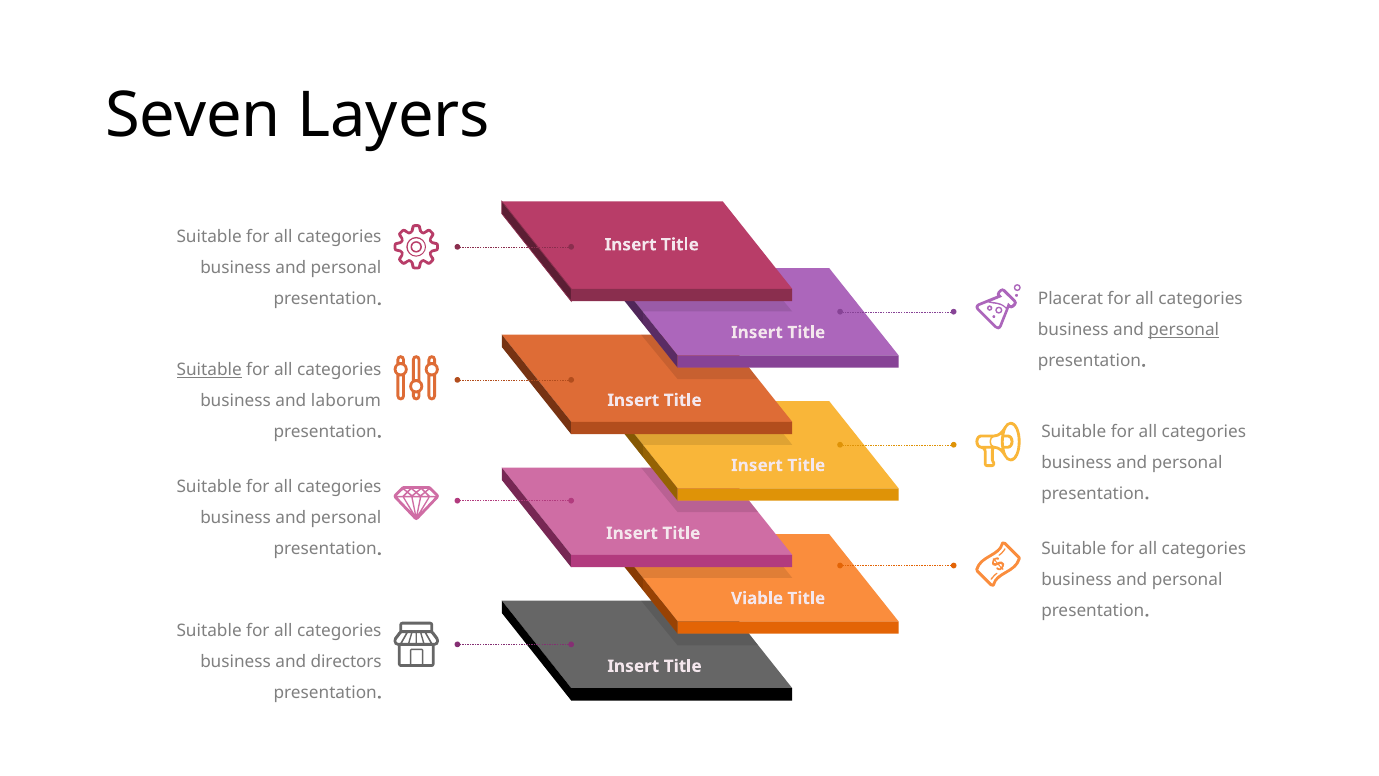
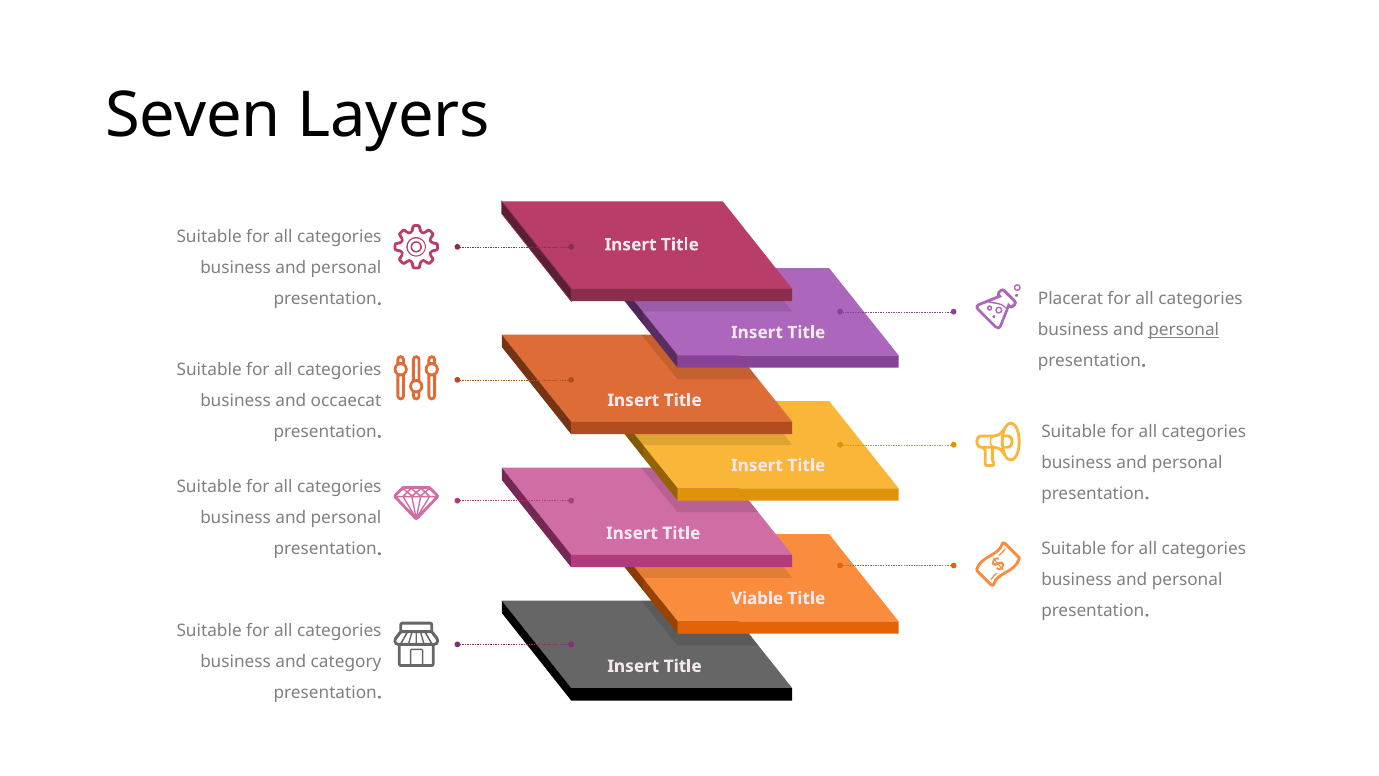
Suitable at (209, 370) underline: present -> none
laborum: laborum -> occaecat
directors: directors -> category
